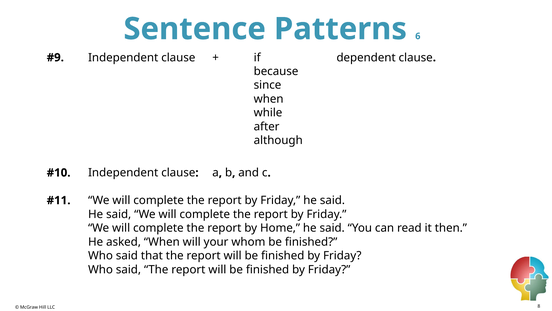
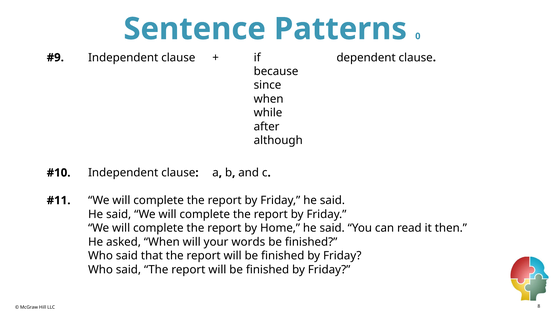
6: 6 -> 0
whom: whom -> words
